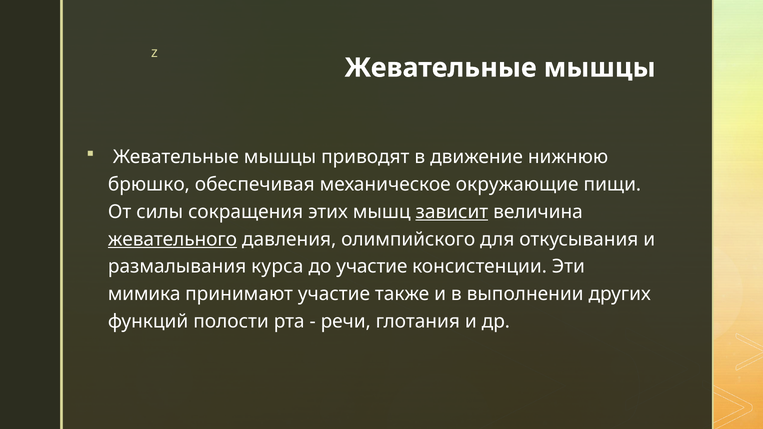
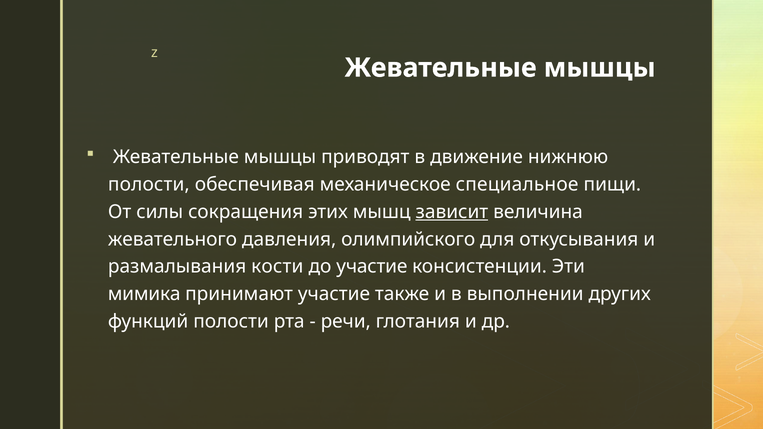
брюшко at (149, 184): брюшко -> полости
окружающие: окружающие -> специальное
жевательного underline: present -> none
курса: курса -> кости
